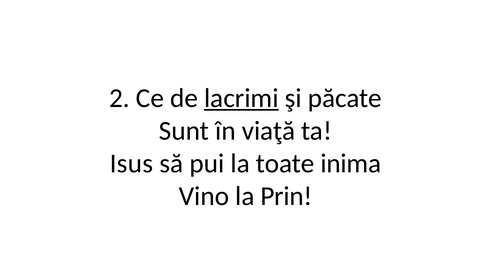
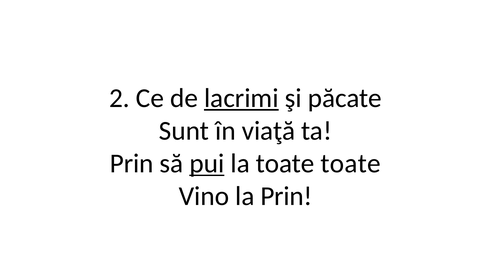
Isus at (131, 164): Isus -> Prin
pui underline: none -> present
toate inima: inima -> toate
